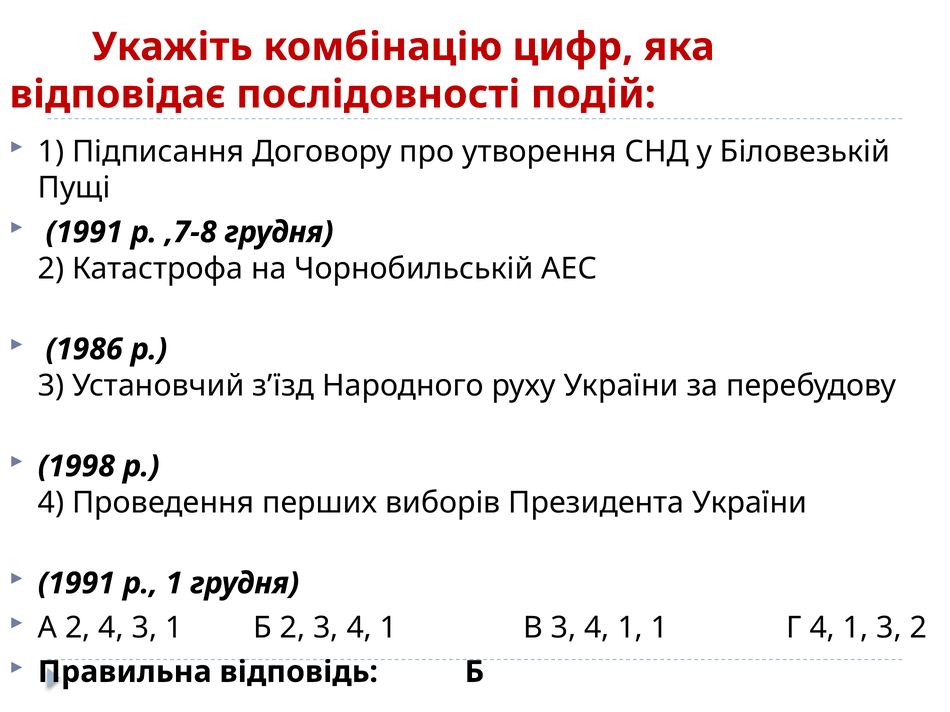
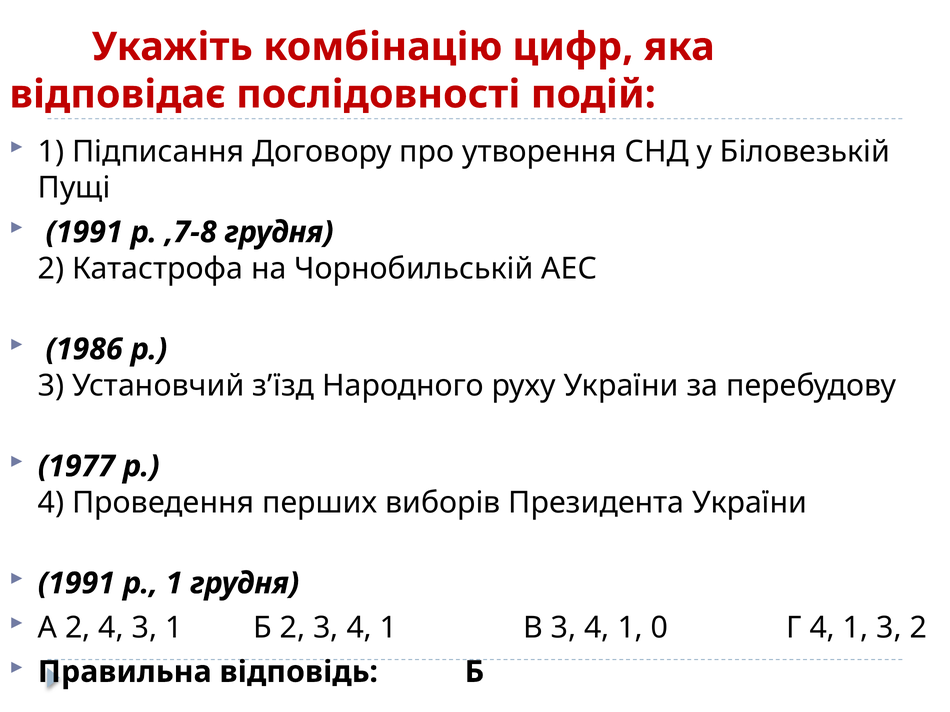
1998: 1998 -> 1977
1 1: 1 -> 0
